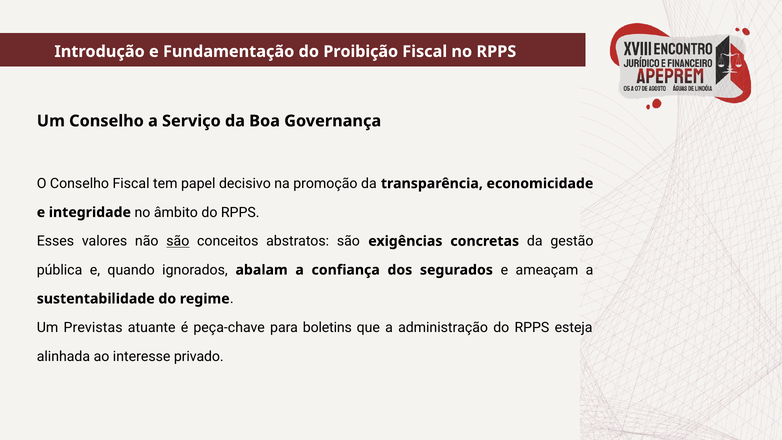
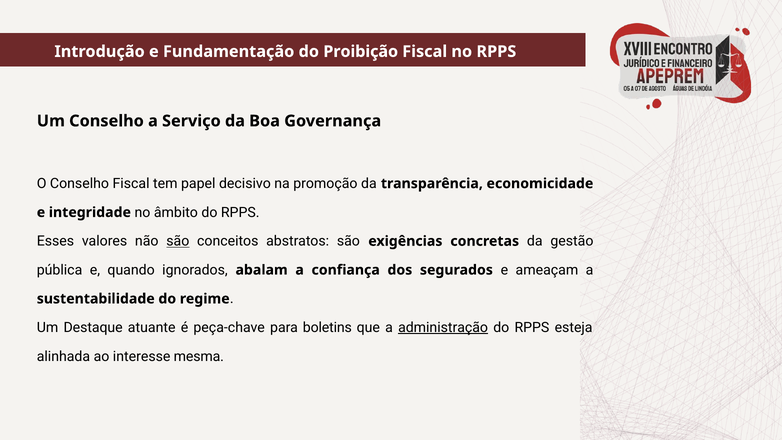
Previstas: Previstas -> Destaque
administração underline: none -> present
privado: privado -> mesma
